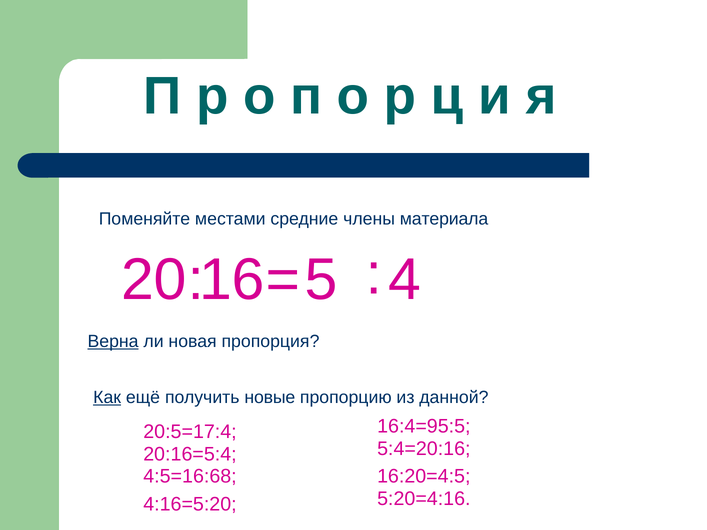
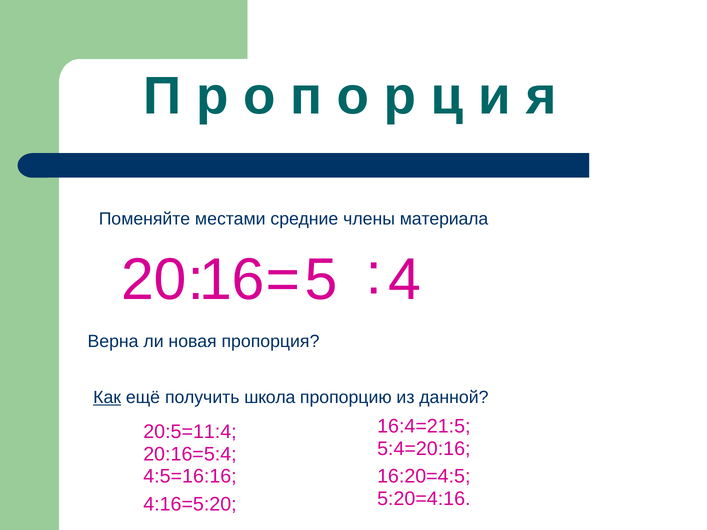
Верна underline: present -> none
новые: новые -> школа
16:4=95:5: 16:4=95:5 -> 16:4=21:5
20:5=17:4: 20:5=17:4 -> 20:5=11:4
4:5=16:68: 4:5=16:68 -> 4:5=16:16
